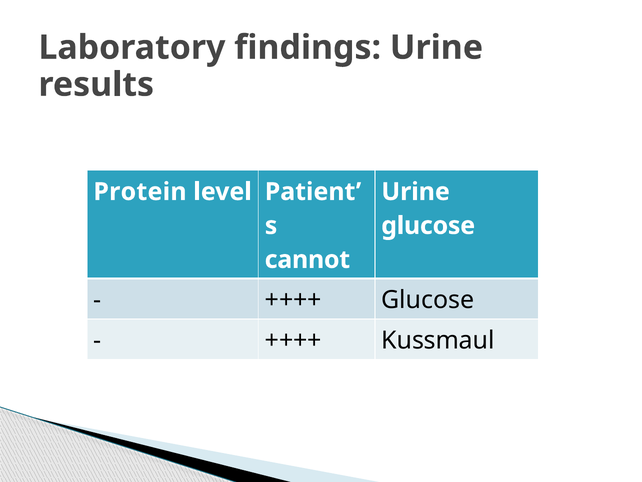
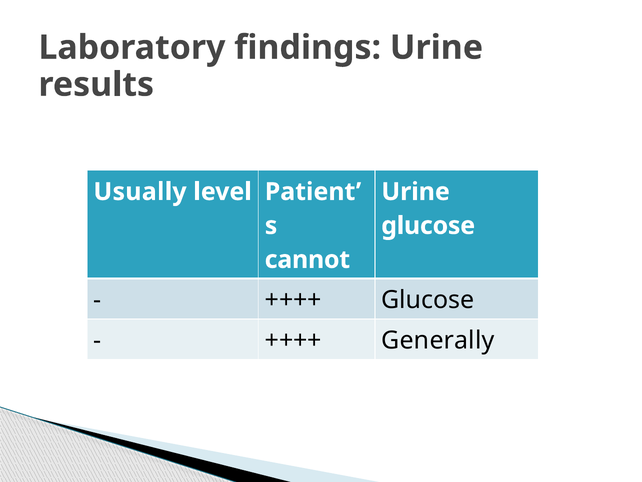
Protein: Protein -> Usually
Kussmaul: Kussmaul -> Generally
